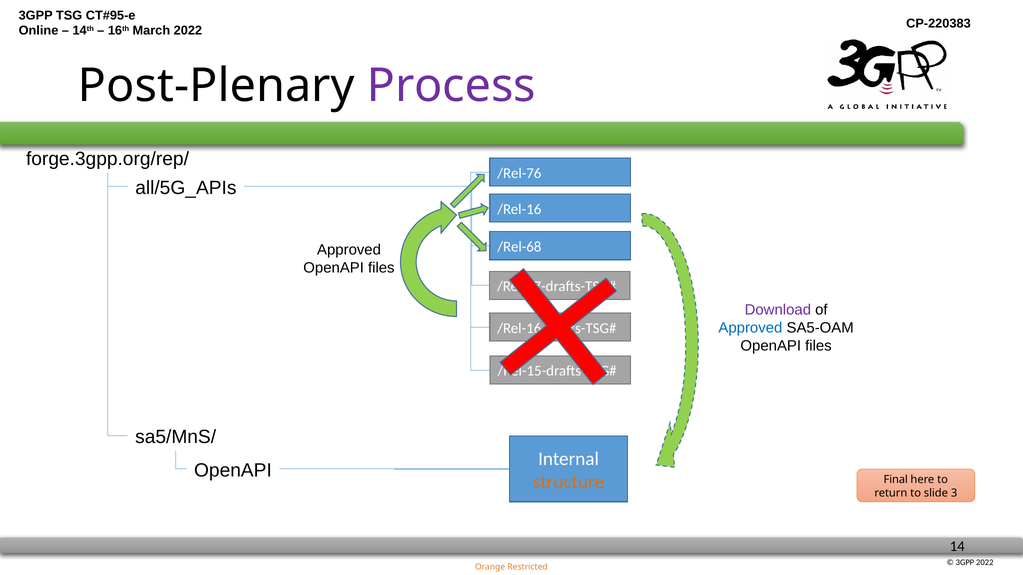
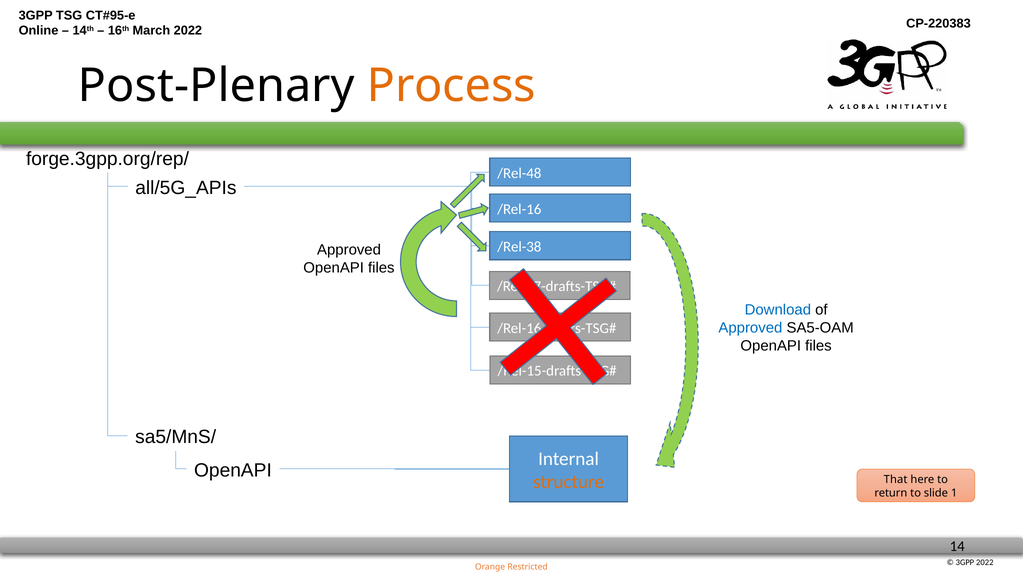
Process colour: purple -> orange
/Rel-76: /Rel-76 -> /Rel-48
/Rel-68: /Rel-68 -> /Rel-38
Download colour: purple -> blue
Final: Final -> That
3: 3 -> 1
